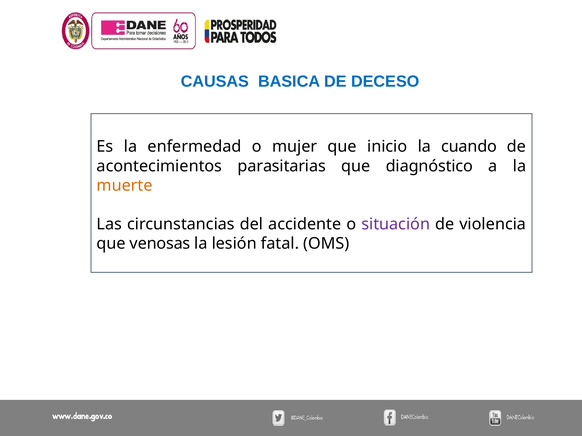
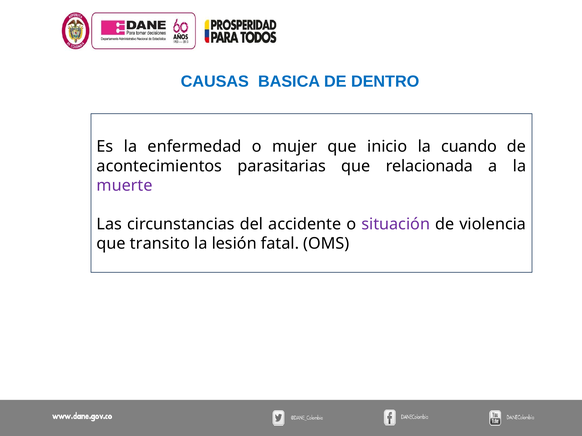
DECESO: DECESO -> DENTRO
diagnóstico: diagnóstico -> relacionada
muerte colour: orange -> purple
venosas: venosas -> transito
